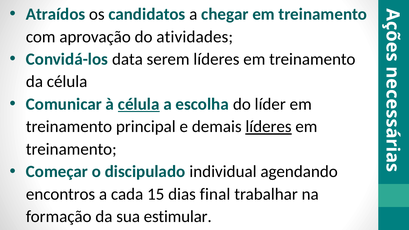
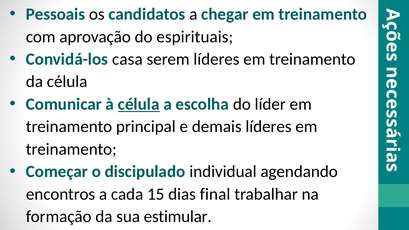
Atraídos: Atraídos -> Pessoais
atividades: atividades -> espirituais
data: data -> casa
líderes at (269, 127) underline: present -> none
